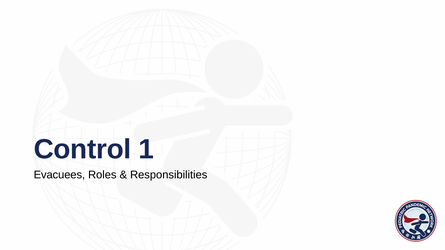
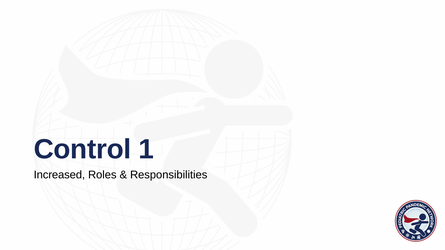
Evacuees: Evacuees -> Increased
